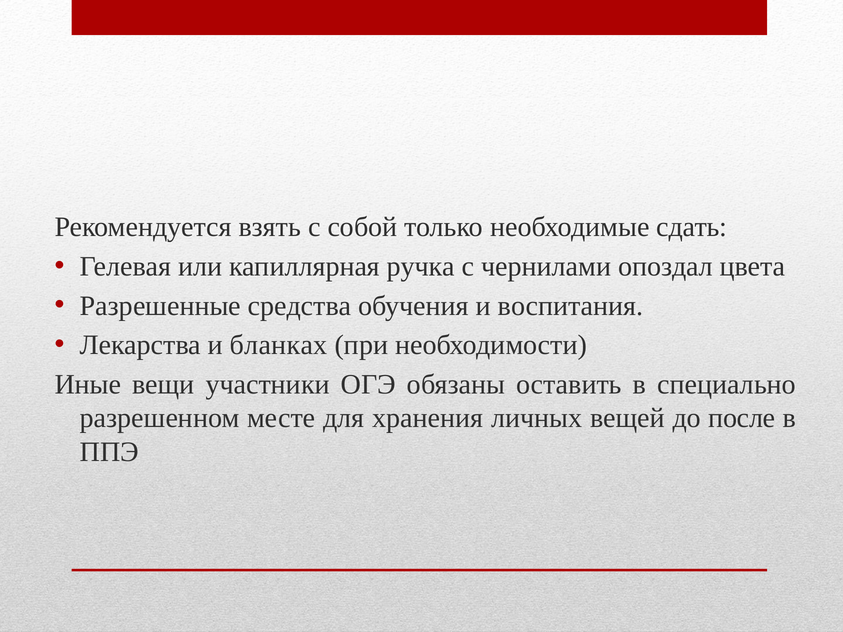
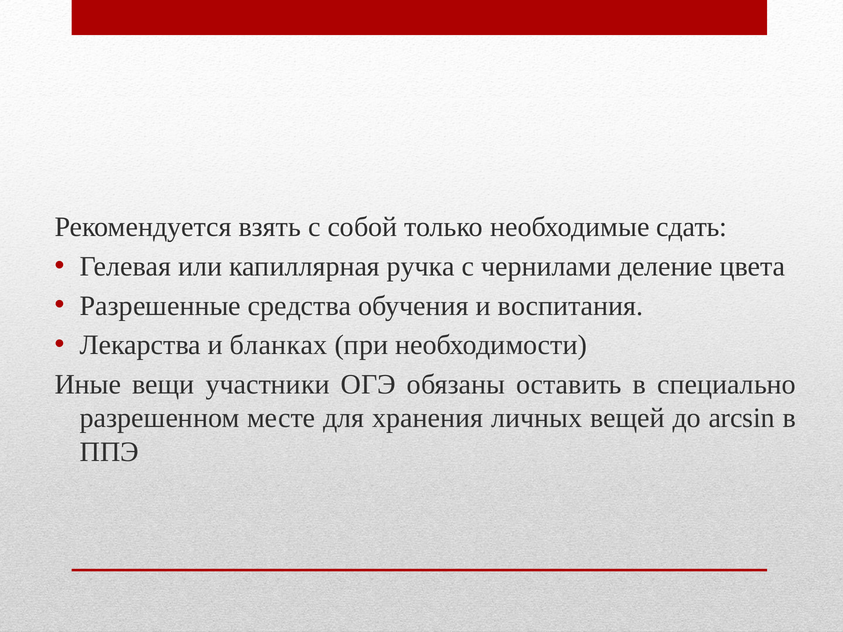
опоздал: опоздал -> деление
после: после -> arcsin
